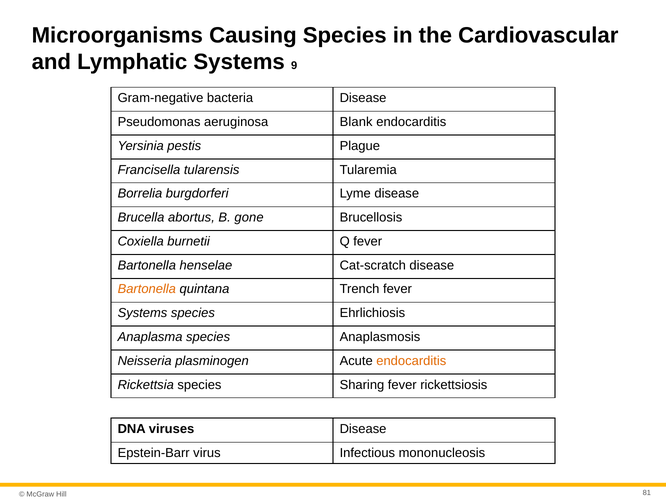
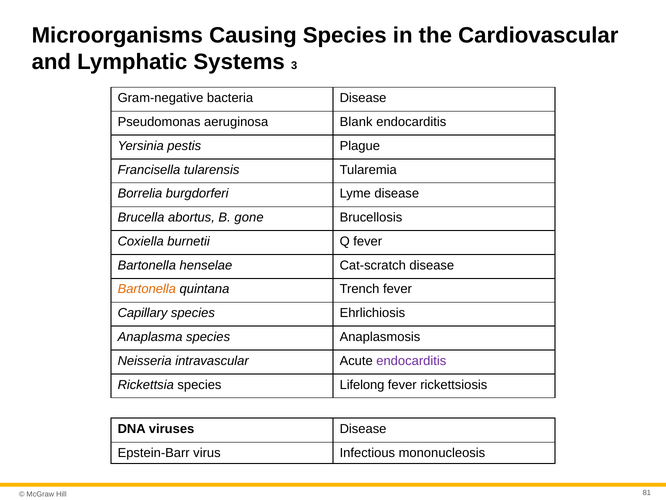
9: 9 -> 3
Systems at (142, 313): Systems -> Capillary
plasminogen: plasminogen -> intravascular
endocarditis at (411, 361) colour: orange -> purple
Sharing: Sharing -> Lifelong
